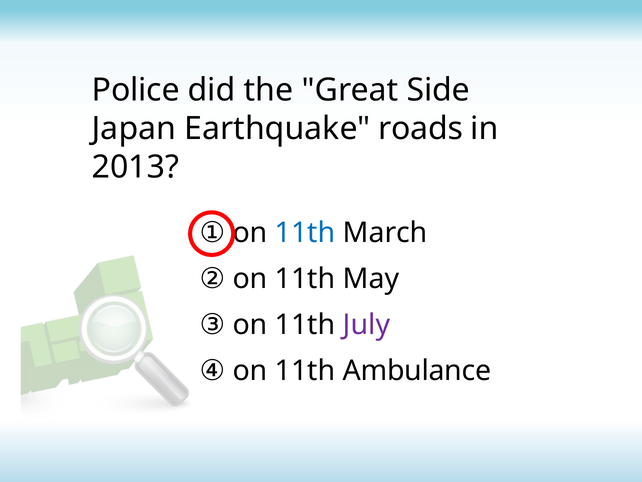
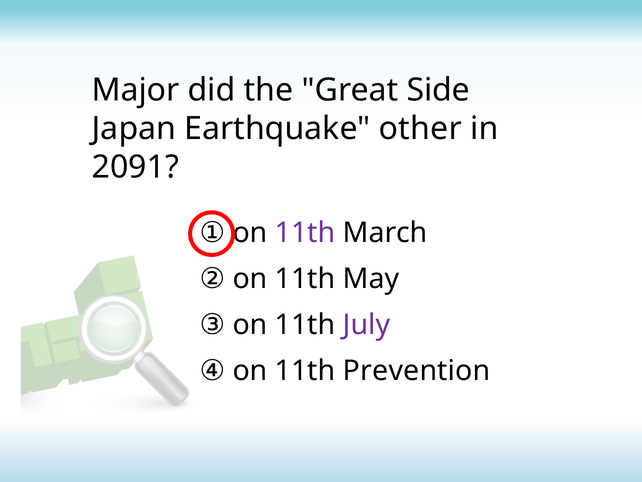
Police: Police -> Major
roads: roads -> other
2013: 2013 -> 2091
11th at (305, 233) colour: blue -> purple
Ambulance: Ambulance -> Prevention
